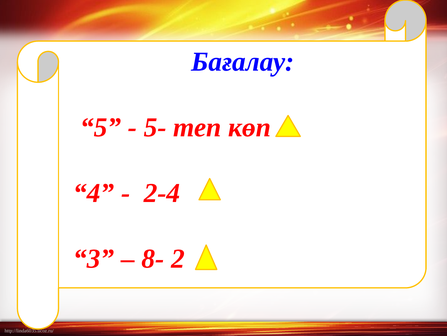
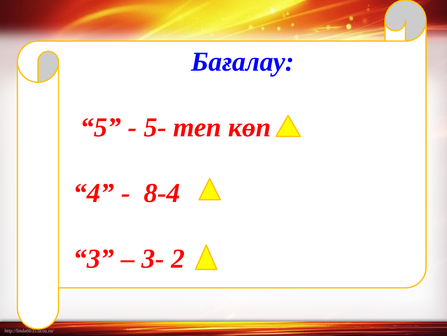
2-4: 2-4 -> 8-4
8-: 8- -> 3-
